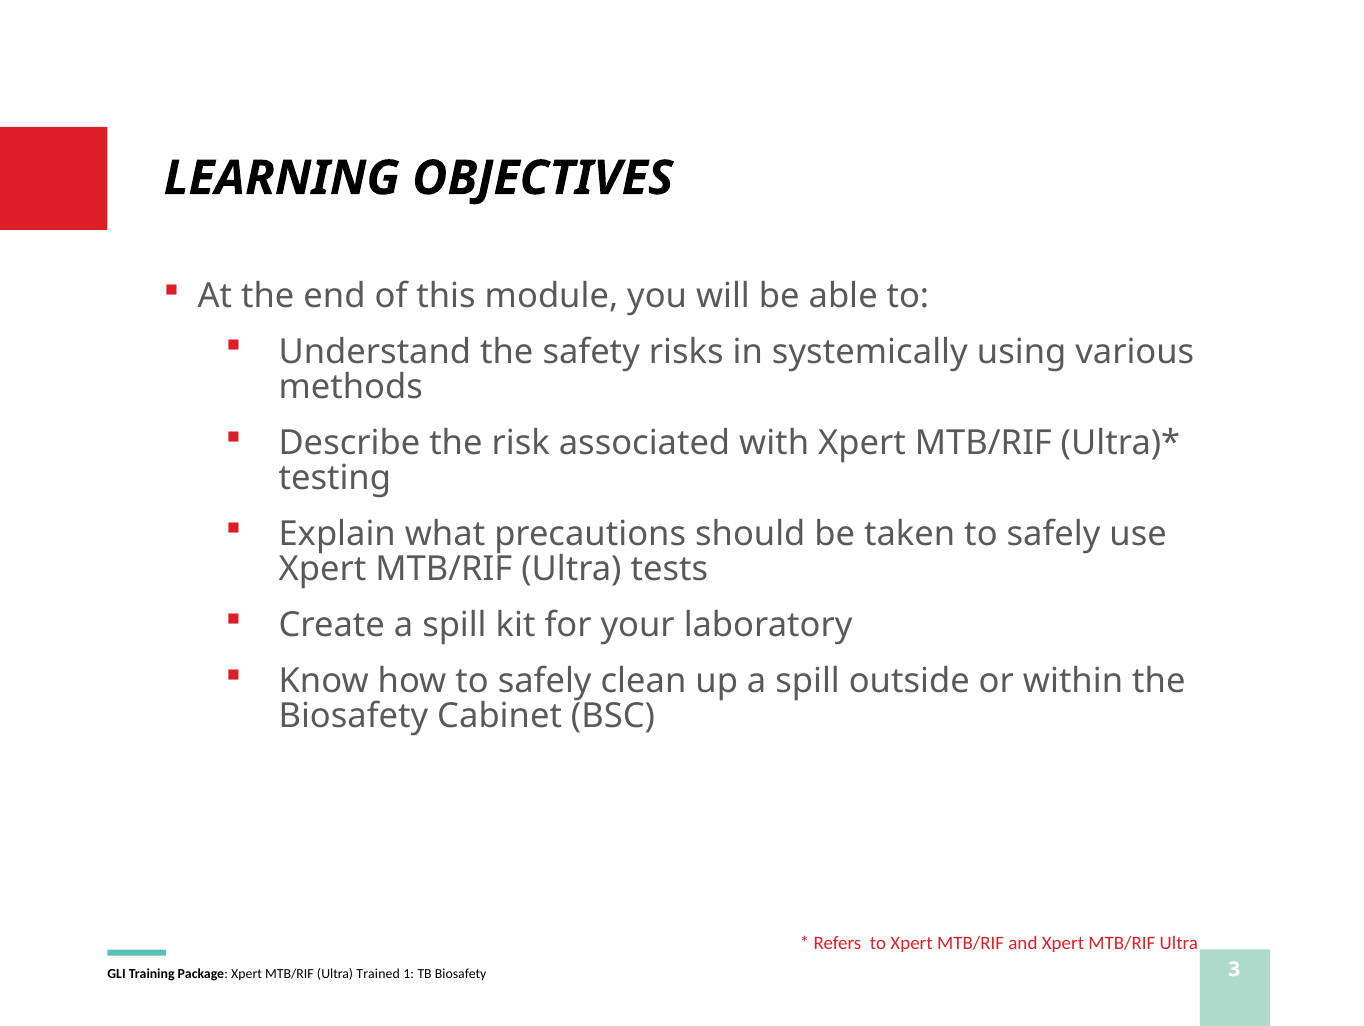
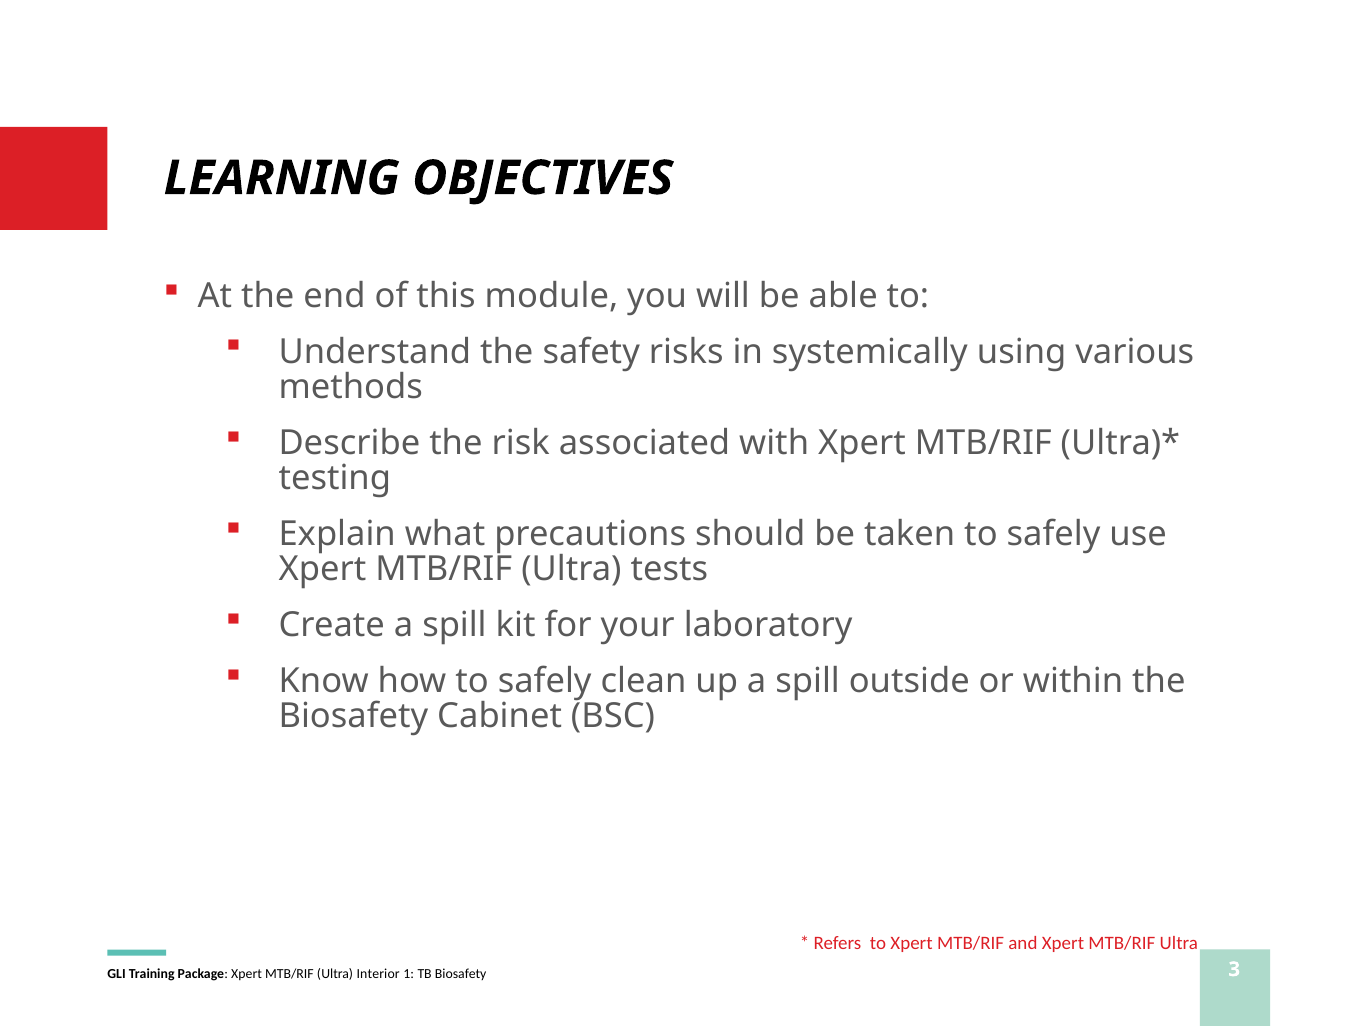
Trained: Trained -> Interior
